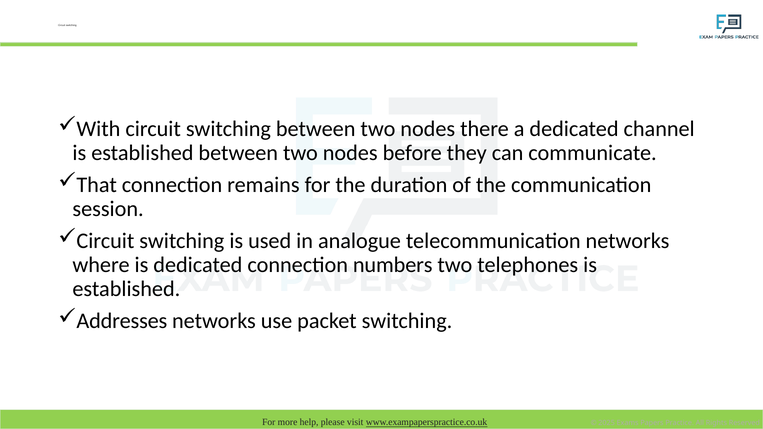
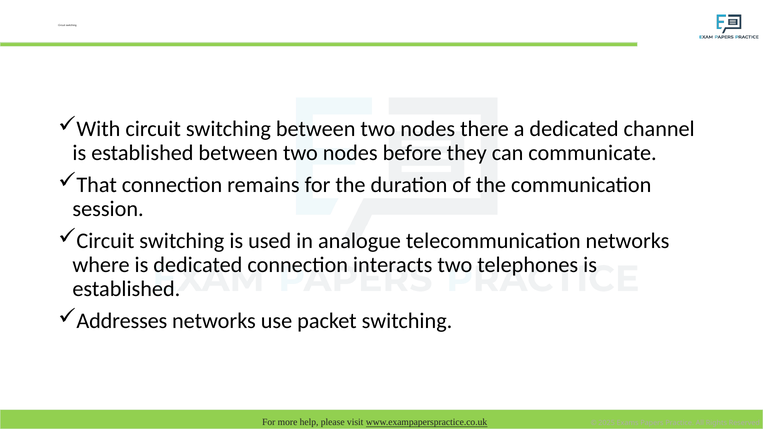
numbers: numbers -> interacts
